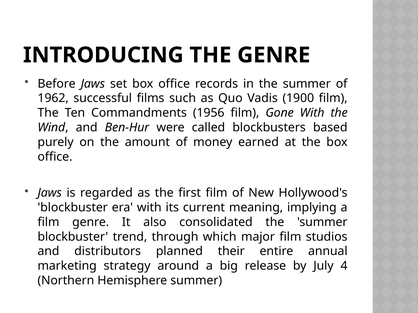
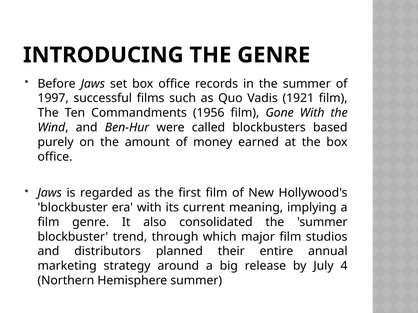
1962: 1962 -> 1997
1900: 1900 -> 1921
